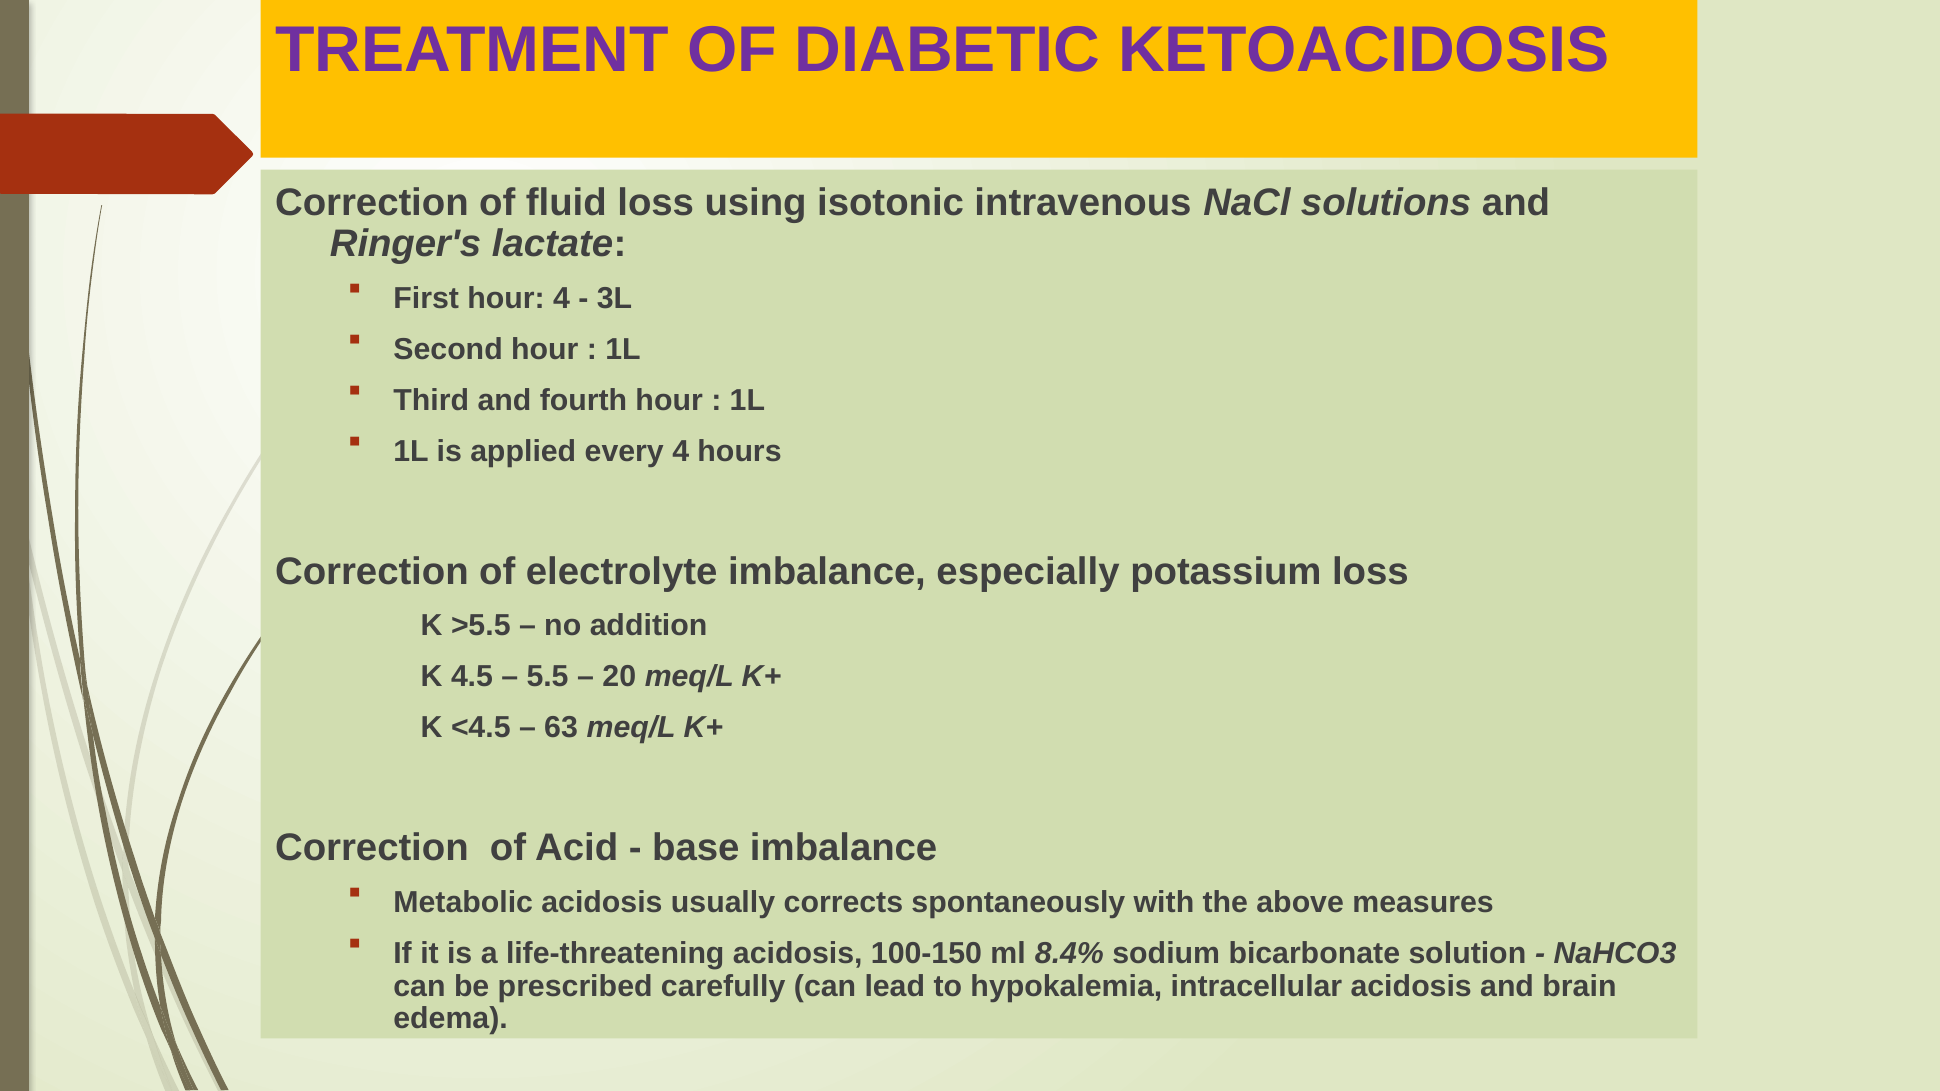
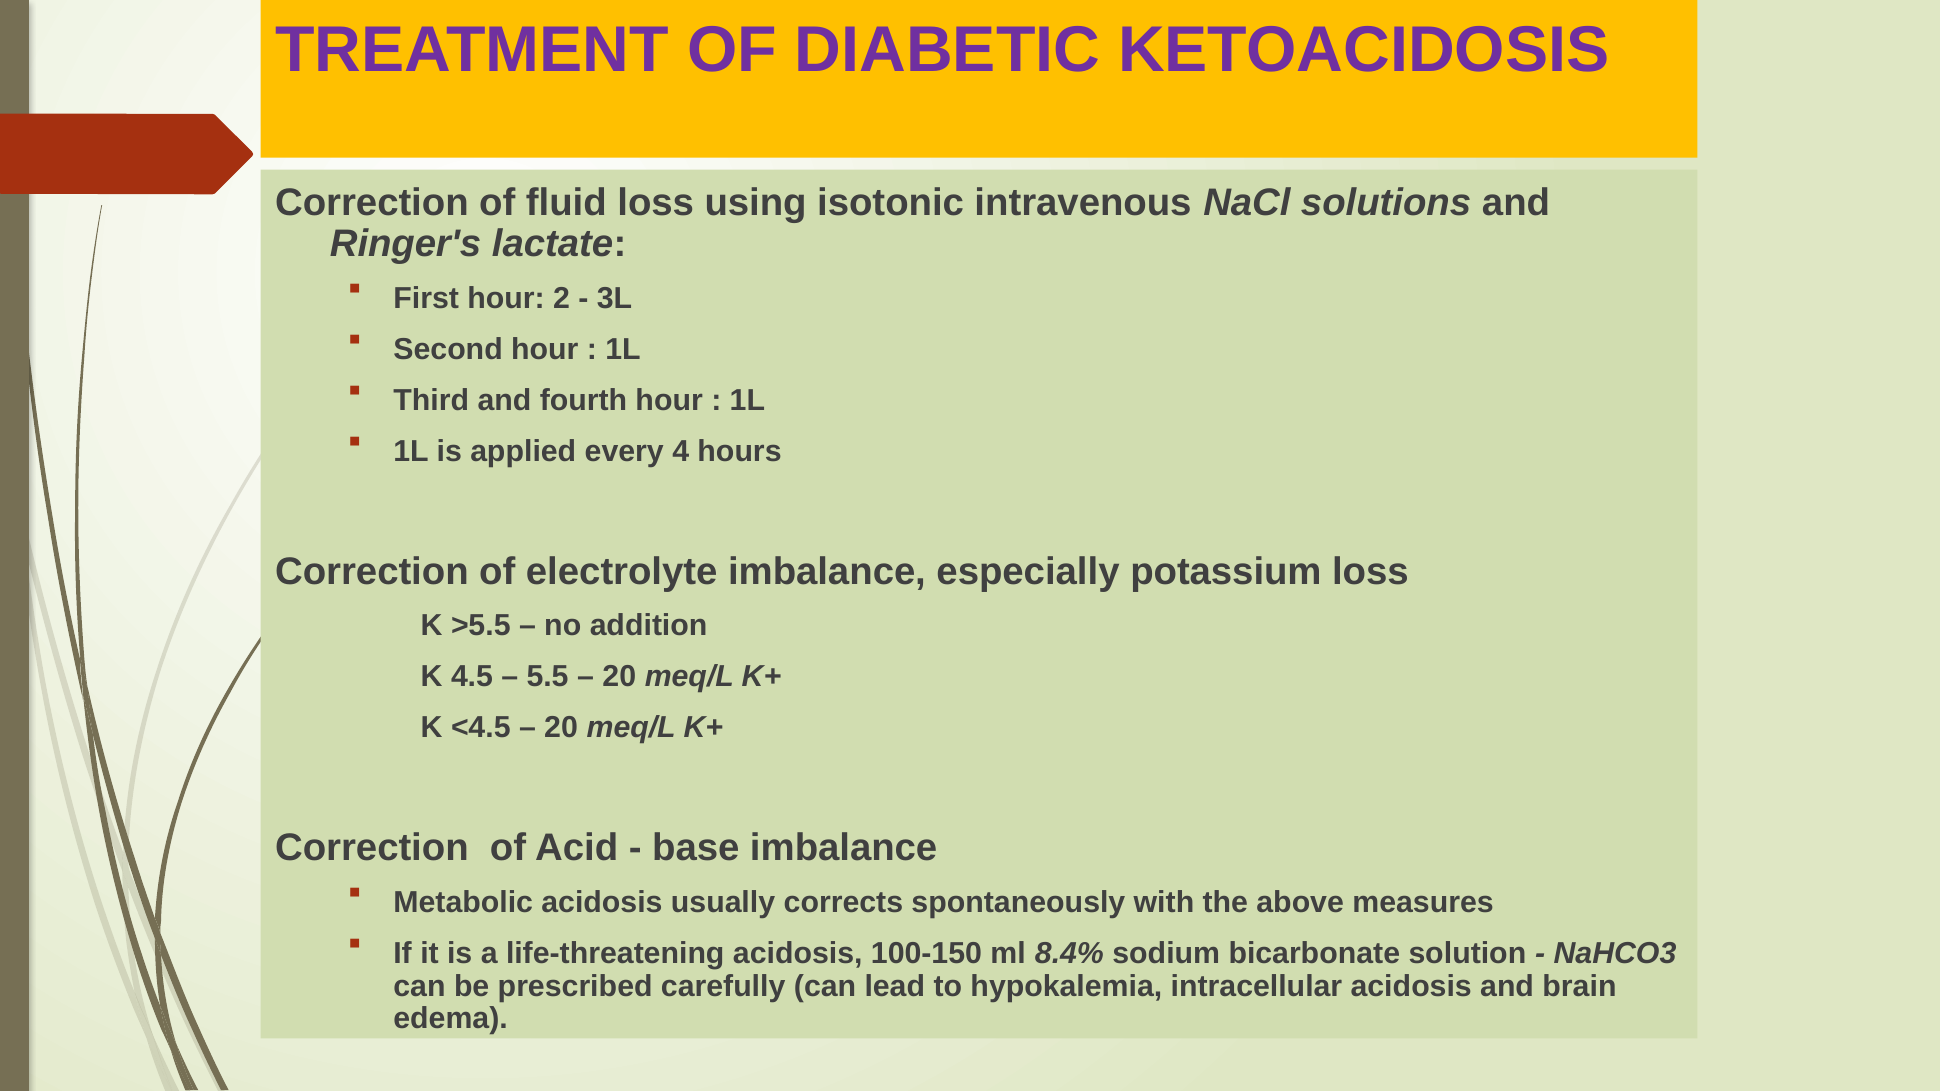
hour 4: 4 -> 2
63 at (561, 728): 63 -> 20
